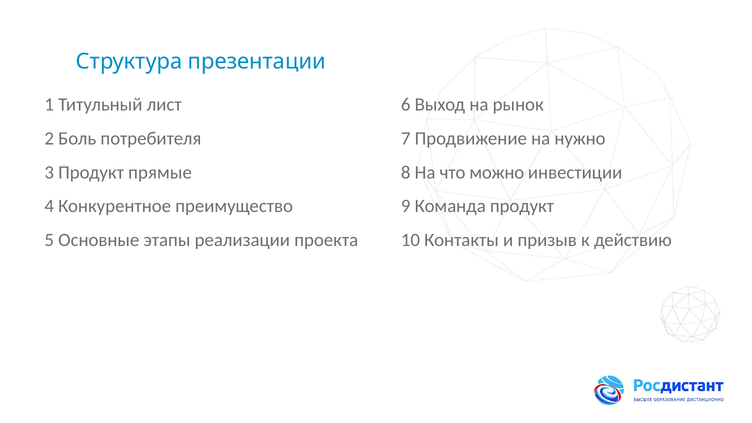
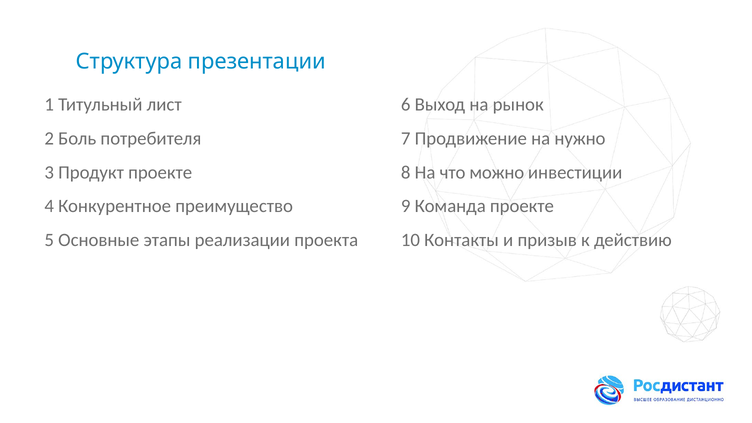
Продукт прямые: прямые -> проекте
Команда продукт: продукт -> проекте
